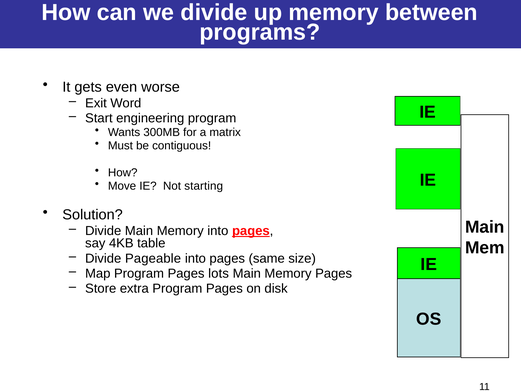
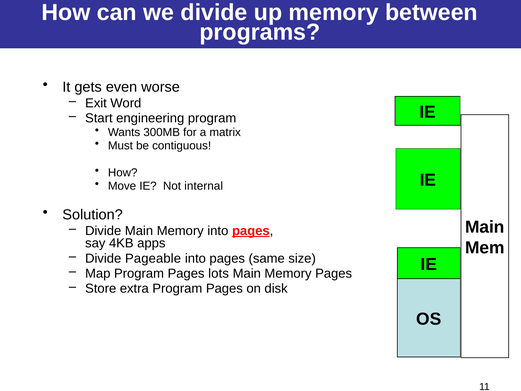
starting: starting -> internal
table: table -> apps
